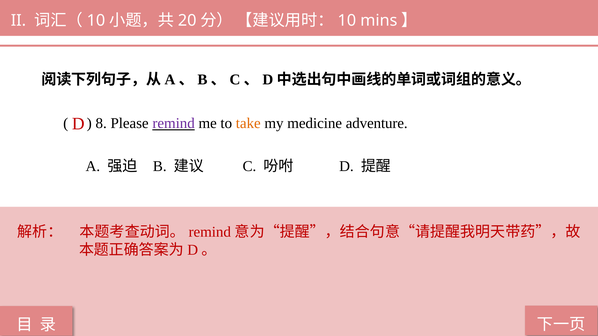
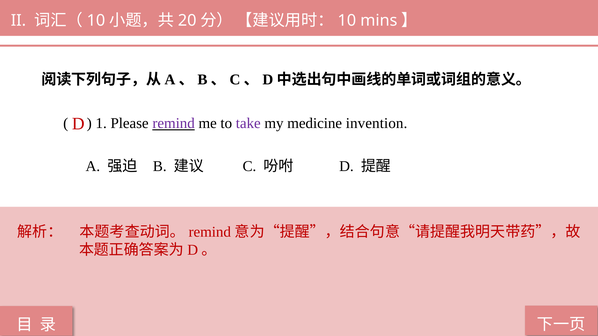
8: 8 -> 1
take colour: orange -> purple
adventure: adventure -> invention
